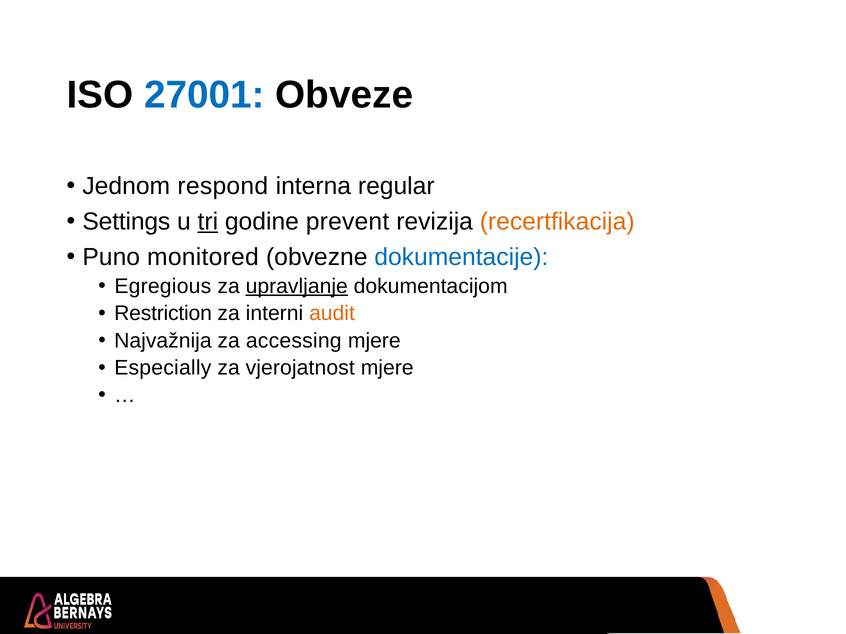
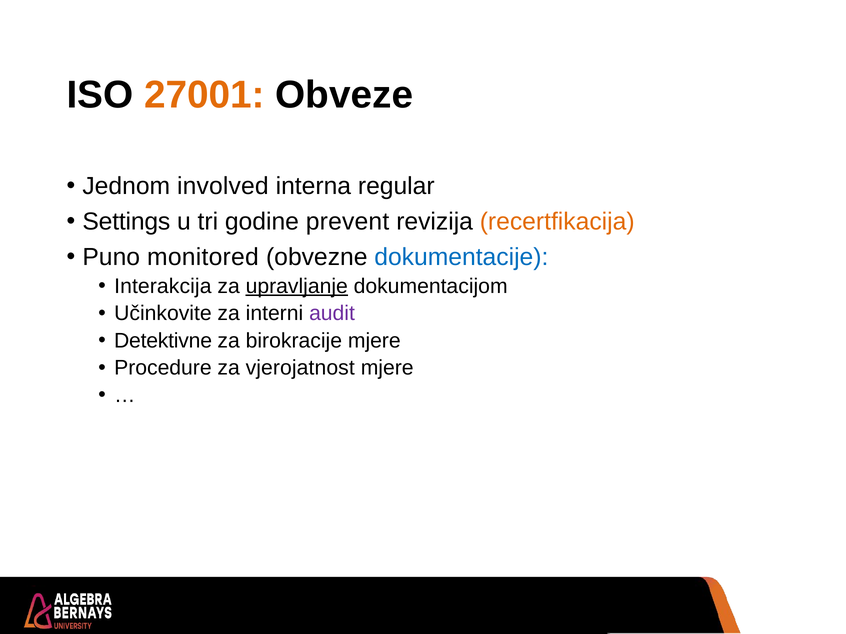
27001 colour: blue -> orange
respond: respond -> involved
tri underline: present -> none
Egregious: Egregious -> Interakcija
Restriction: Restriction -> Učinkovite
audit colour: orange -> purple
Najvažnija: Najvažnija -> Detektivne
accessing: accessing -> birokracije
Especially: Especially -> Procedure
